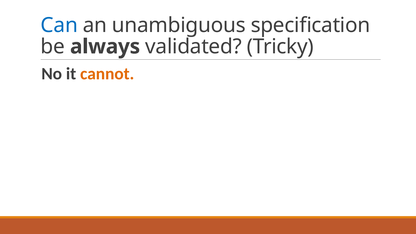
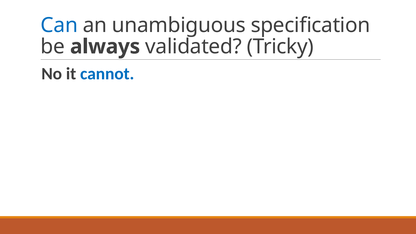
cannot colour: orange -> blue
